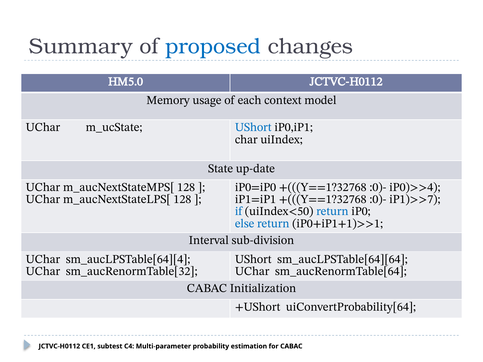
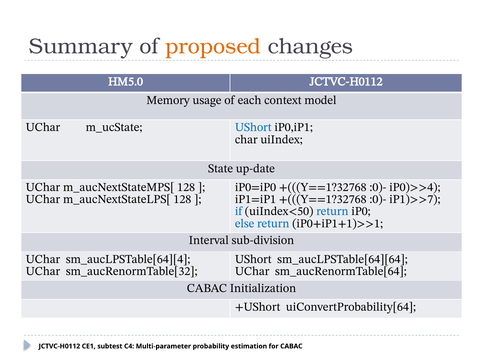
proposed colour: blue -> orange
